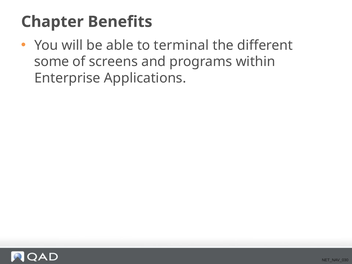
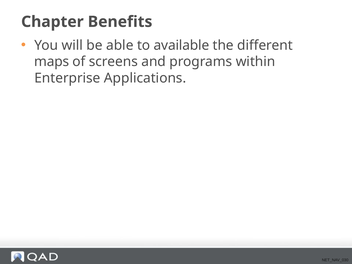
terminal: terminal -> available
some: some -> maps
